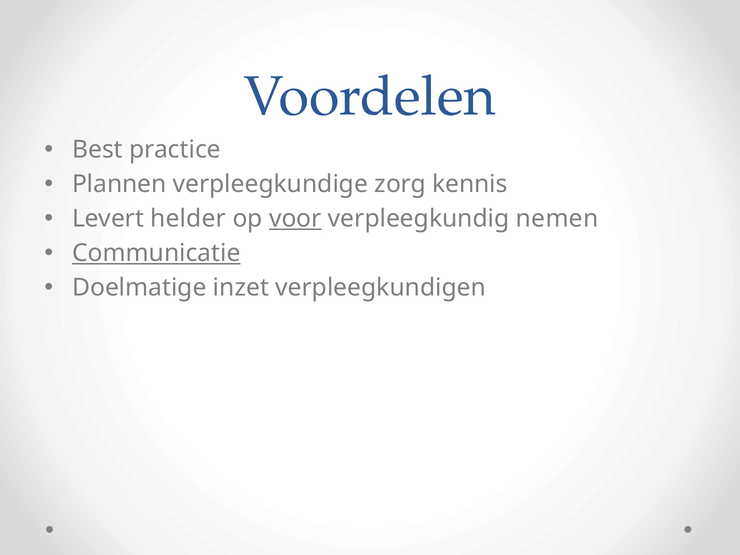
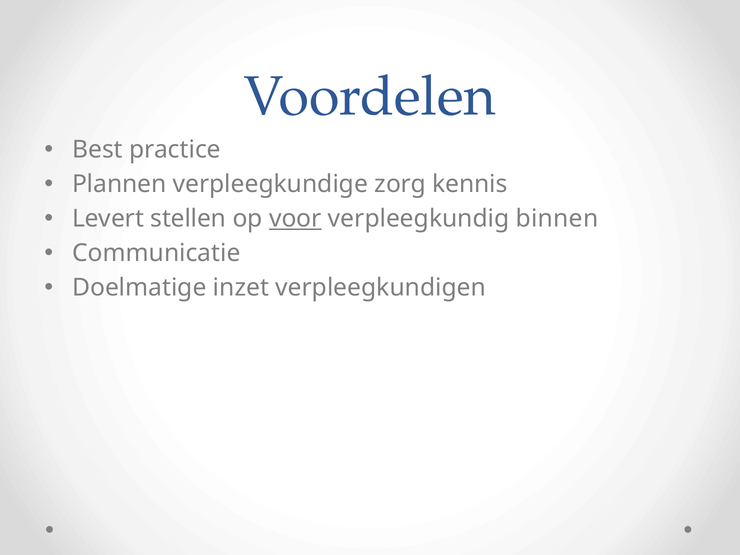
helder: helder -> stellen
nemen: nemen -> binnen
Communicatie underline: present -> none
